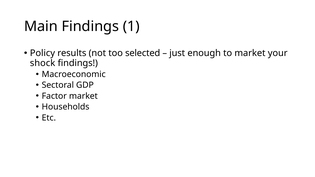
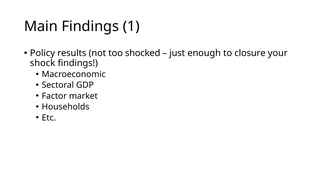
selected: selected -> shocked
to market: market -> closure
